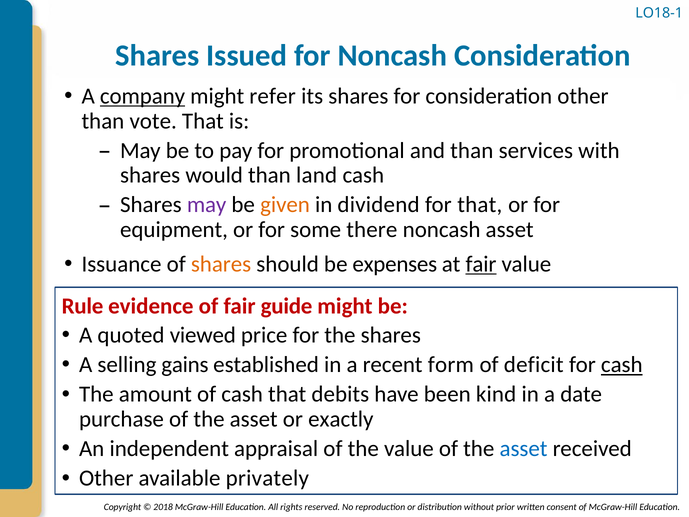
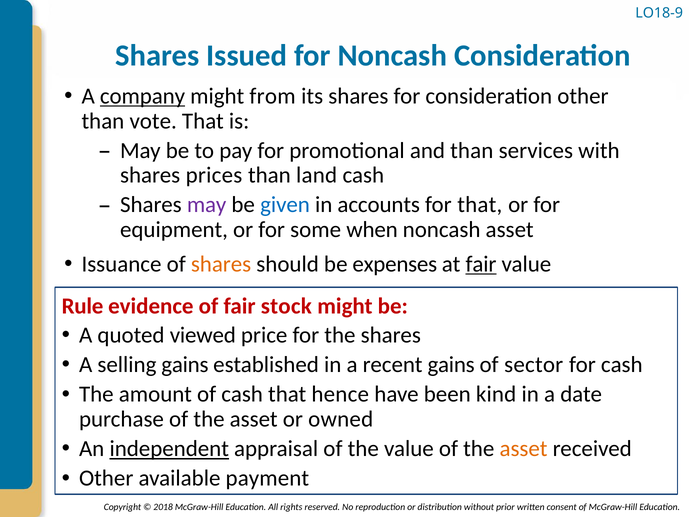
LO18-1: LO18-1 -> LO18-9
refer: refer -> from
would: would -> prices
given colour: orange -> blue
dividend: dividend -> accounts
there: there -> when
guide: guide -> stock
recent form: form -> gains
deficit: deficit -> sector
cash at (622, 365) underline: present -> none
debits: debits -> hence
exactly: exactly -> owned
independent underline: none -> present
asset at (524, 449) colour: blue -> orange
privately: privately -> payment
